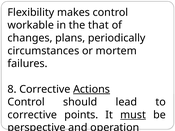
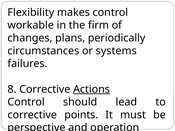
that: that -> firm
mortem: mortem -> systems
must underline: present -> none
